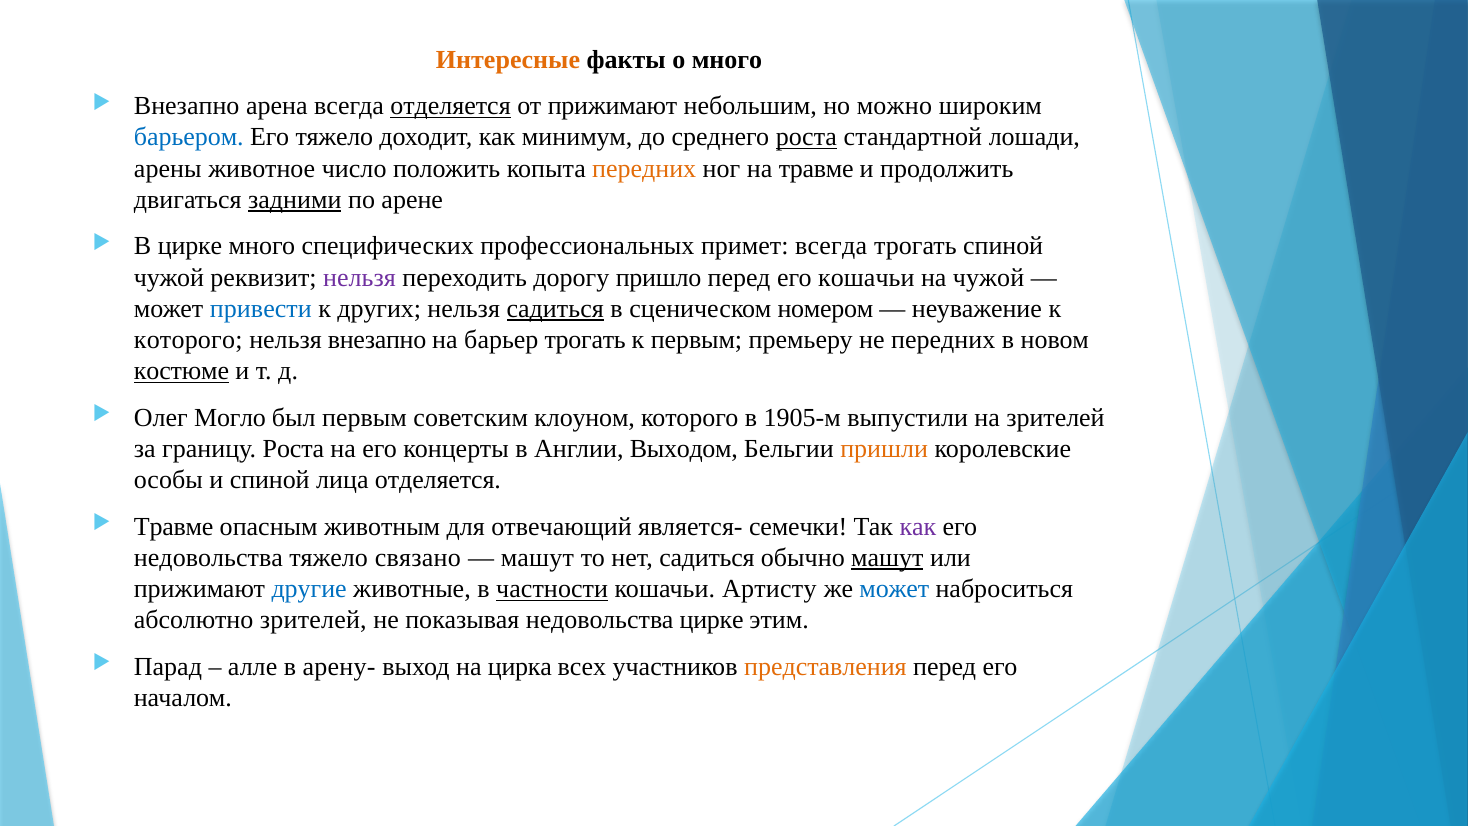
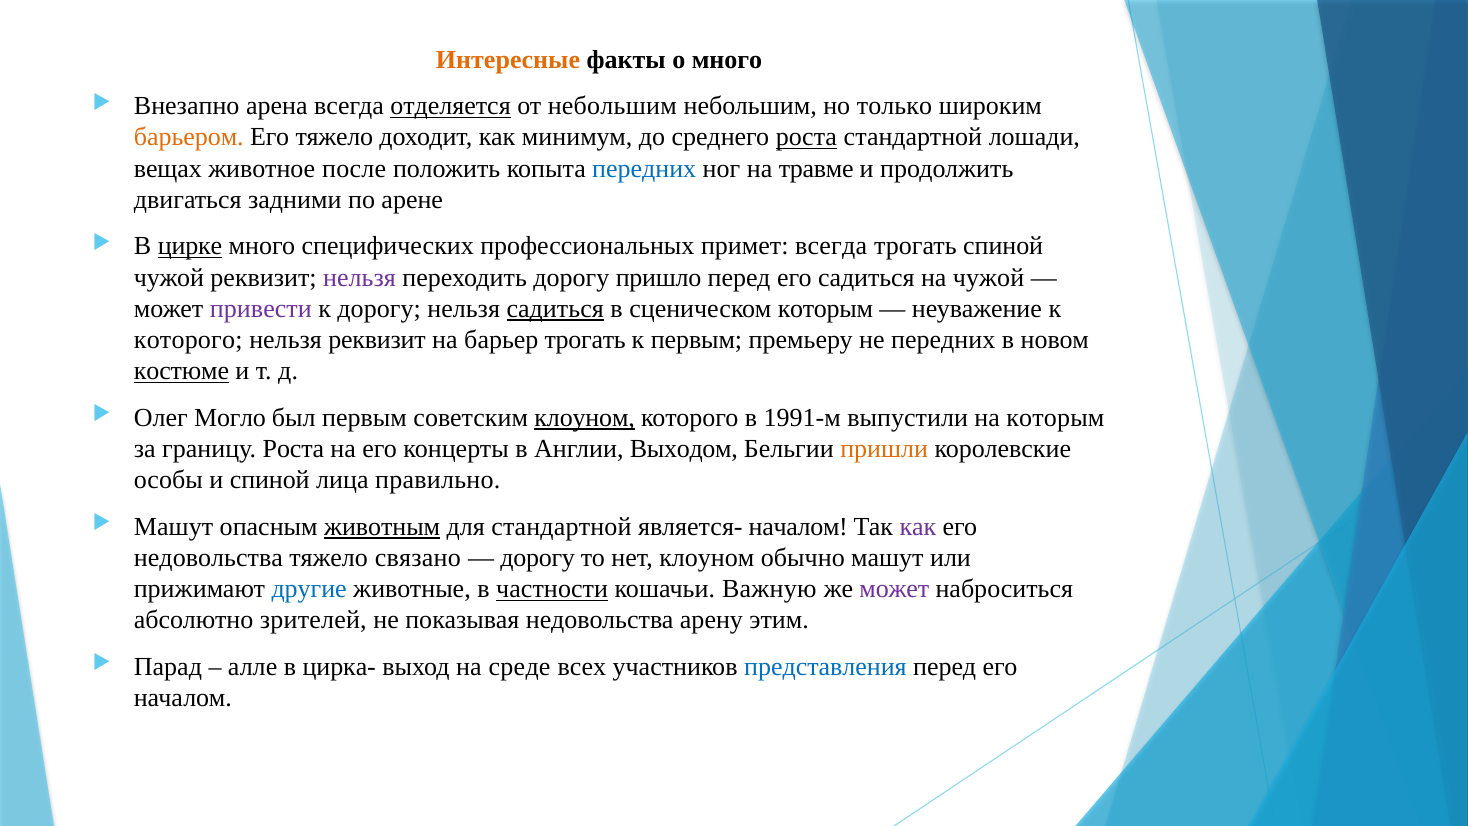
от прижимают: прижимают -> небольшим
можно: можно -> только
барьером colour: blue -> orange
арены: арены -> вещах
число: число -> после
передних at (644, 169) colour: orange -> blue
задними underline: present -> none
цирке at (190, 246) underline: none -> present
его кошачьи: кошачьи -> садиться
привести colour: blue -> purple
к других: других -> дорогу
сценическом номером: номером -> которым
нельзя внезапно: внезапно -> реквизит
клоуном at (585, 418) underline: none -> present
1905-м: 1905-м -> 1991-м
на зрителей: зрителей -> которым
лица отделяется: отделяется -> правильно
Травме at (174, 527): Травме -> Машут
животным underline: none -> present
для отвечающий: отвечающий -> стандартной
является- семечки: семечки -> началом
машут at (537, 558): машут -> дорогу
нет садиться: садиться -> клоуном
машут at (887, 558) underline: present -> none
Артисту: Артисту -> Важную
может at (894, 589) colour: blue -> purple
недовольства цирке: цирке -> арену
арену-: арену- -> цирка-
цирка: цирка -> среде
представления colour: orange -> blue
